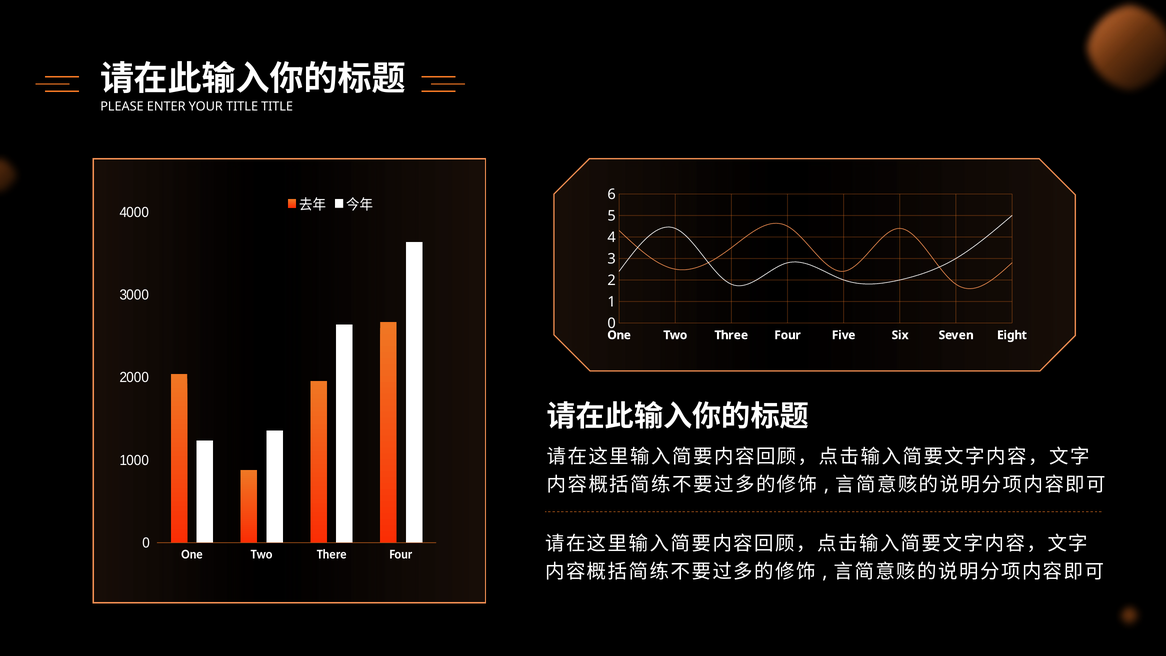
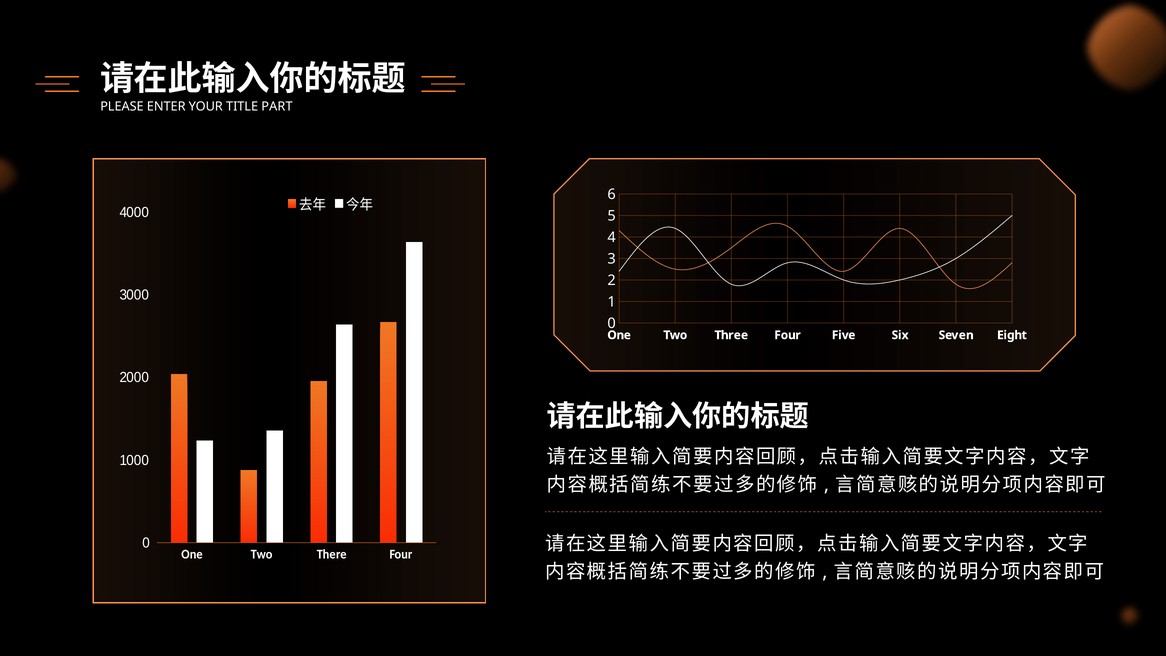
TITLE TITLE: TITLE -> PART
